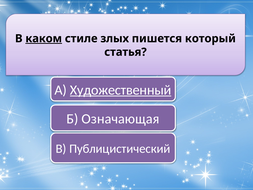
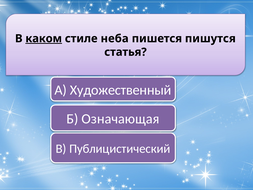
злых: злых -> неба
который: который -> пишутся
Художественный underline: present -> none
